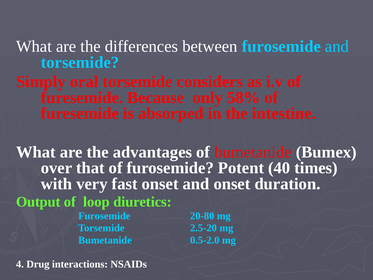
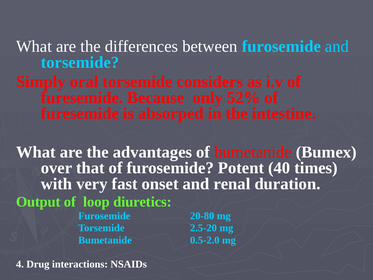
58%: 58% -> 52%
and onset: onset -> renal
